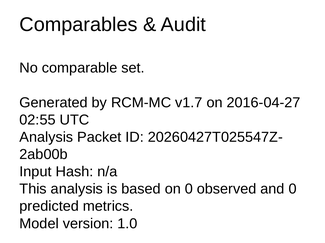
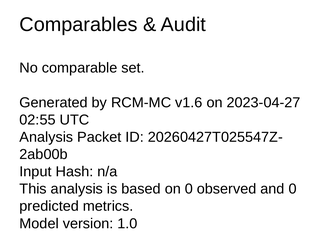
v1.7: v1.7 -> v1.6
2016-04-27: 2016-04-27 -> 2023-04-27
